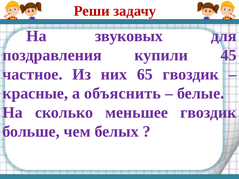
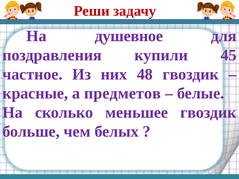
звуковых: звуковых -> душевное
65: 65 -> 48
объяснить: объяснить -> предметов
